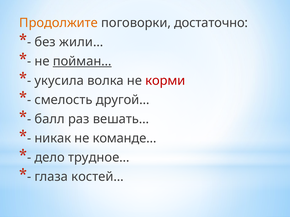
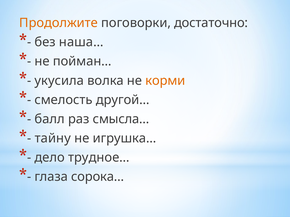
жили…: жили… -> наша…
пойман… underline: present -> none
корми colour: red -> orange
вешать…: вешать… -> смысла…
никак: никак -> тайну
команде…: команде… -> игрушка…
костей…: костей… -> сорока…
